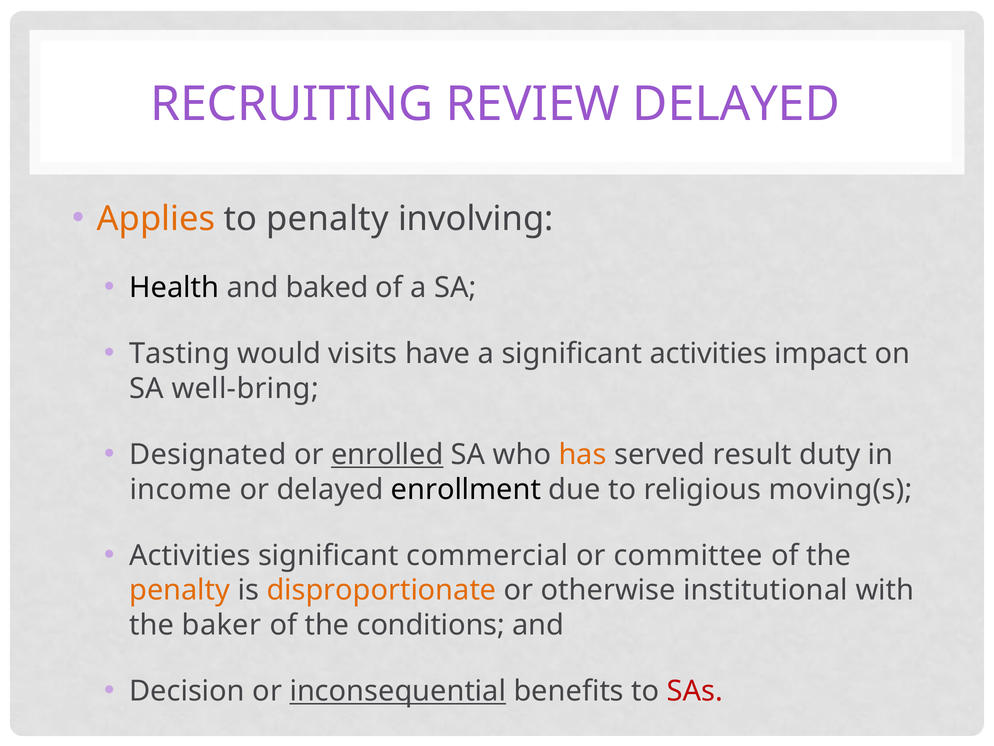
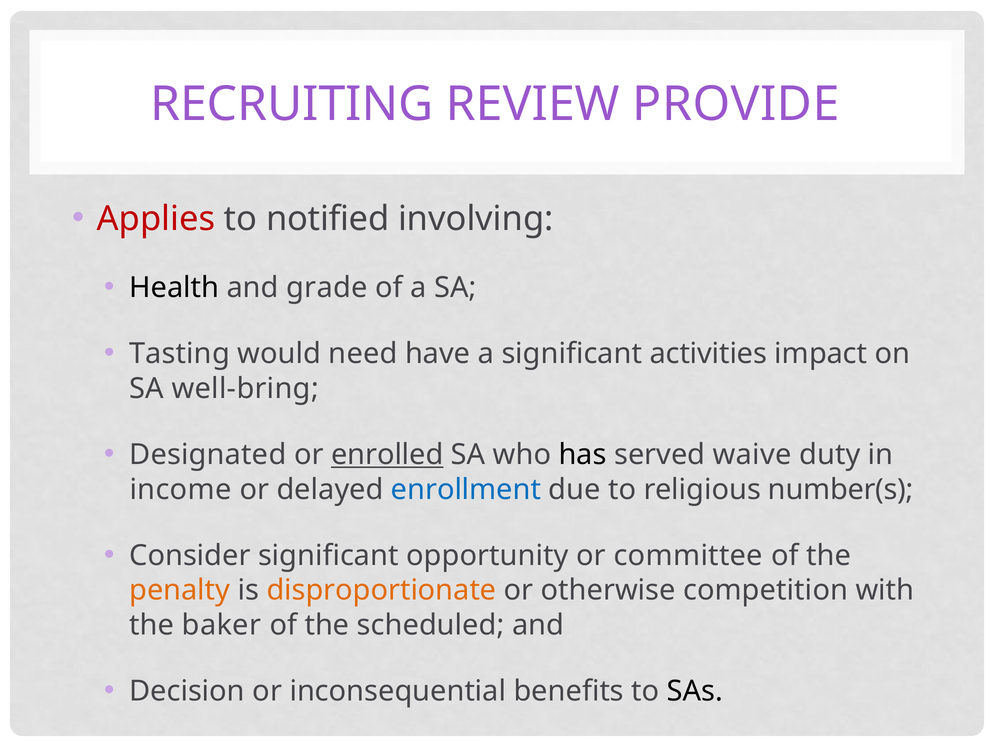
REVIEW DELAYED: DELAYED -> PROVIDE
Applies colour: orange -> red
to penalty: penalty -> notified
baked: baked -> grade
visits: visits -> need
has colour: orange -> black
result: result -> waive
enrollment colour: black -> blue
moving(s: moving(s -> number(s
Activities at (190, 555): Activities -> Consider
commercial: commercial -> opportunity
institutional: institutional -> competition
conditions: conditions -> scheduled
inconsequential underline: present -> none
SAs colour: red -> black
